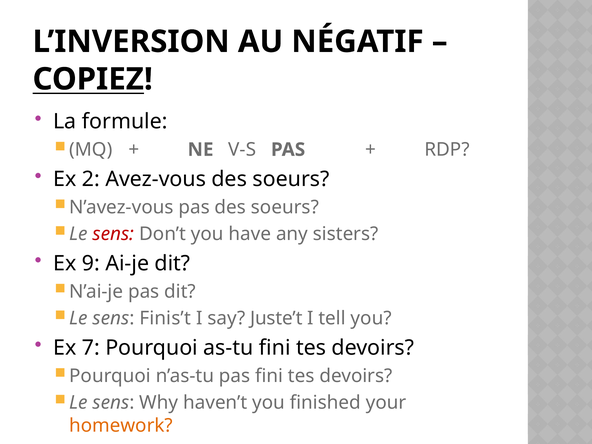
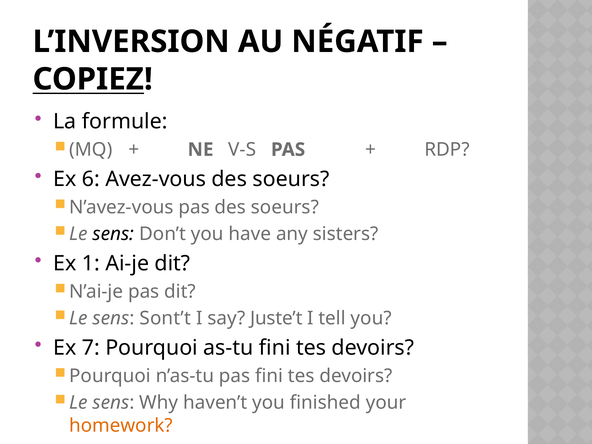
2: 2 -> 6
sens at (113, 234) colour: red -> black
9: 9 -> 1
Finis’t: Finis’t -> Sont’t
